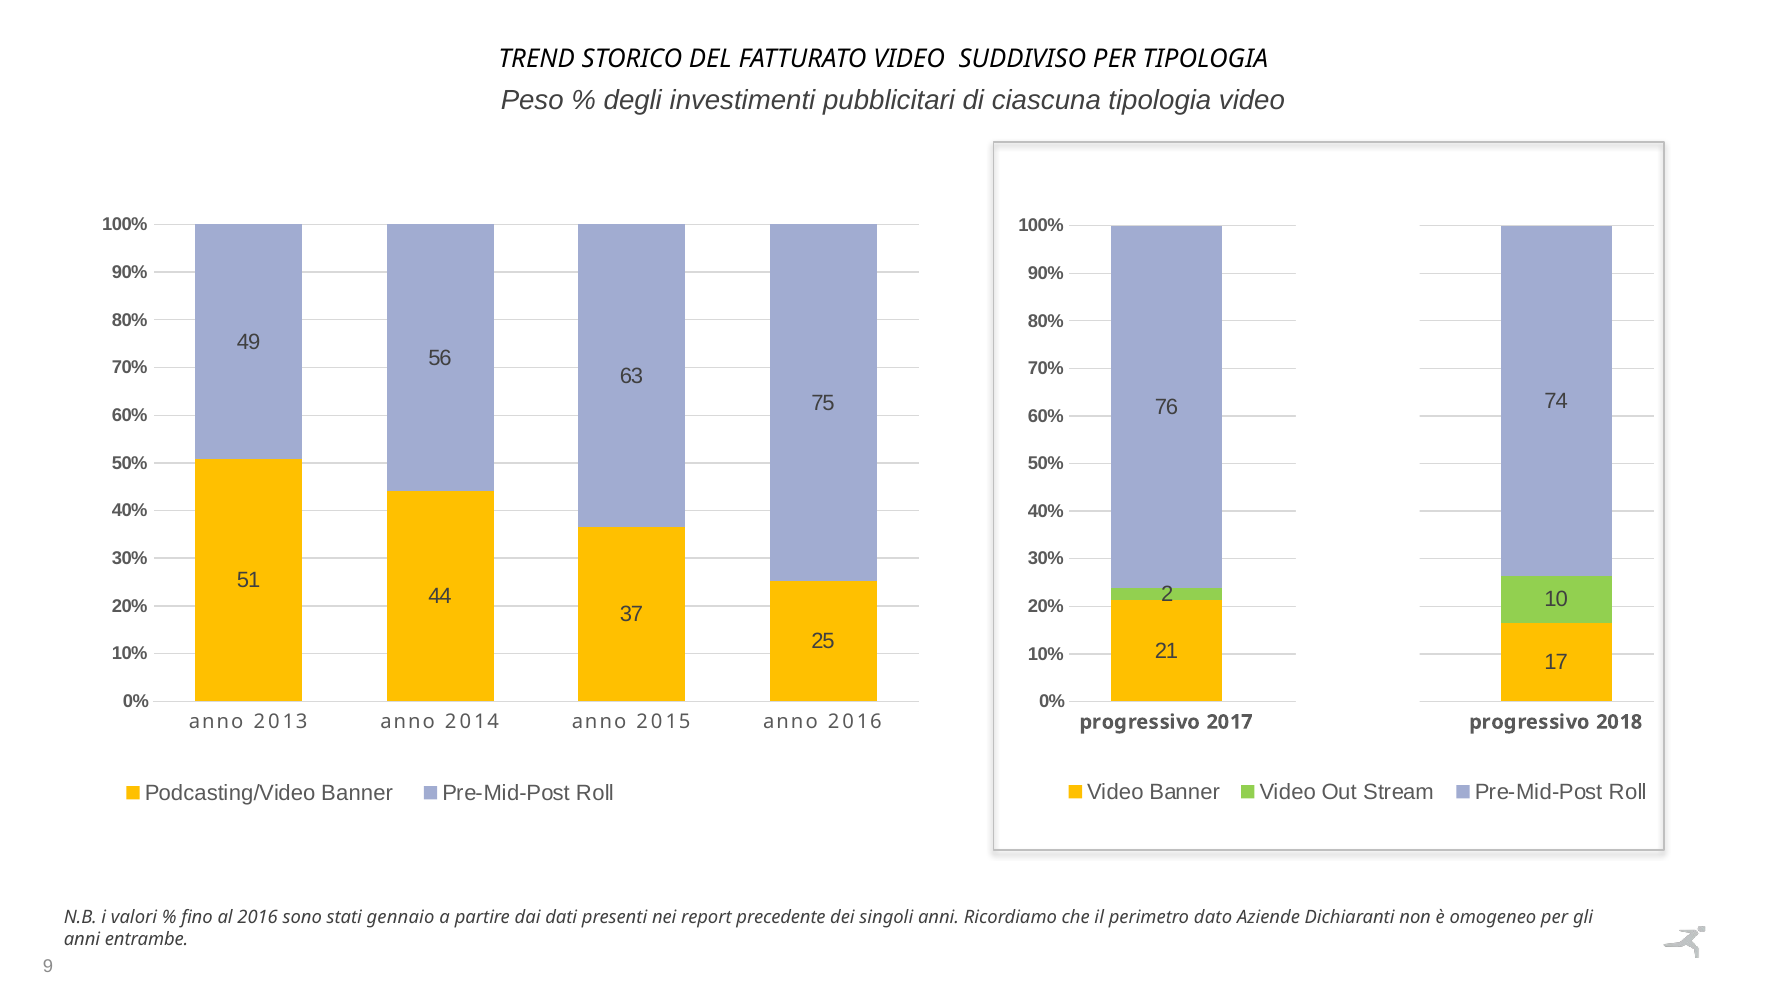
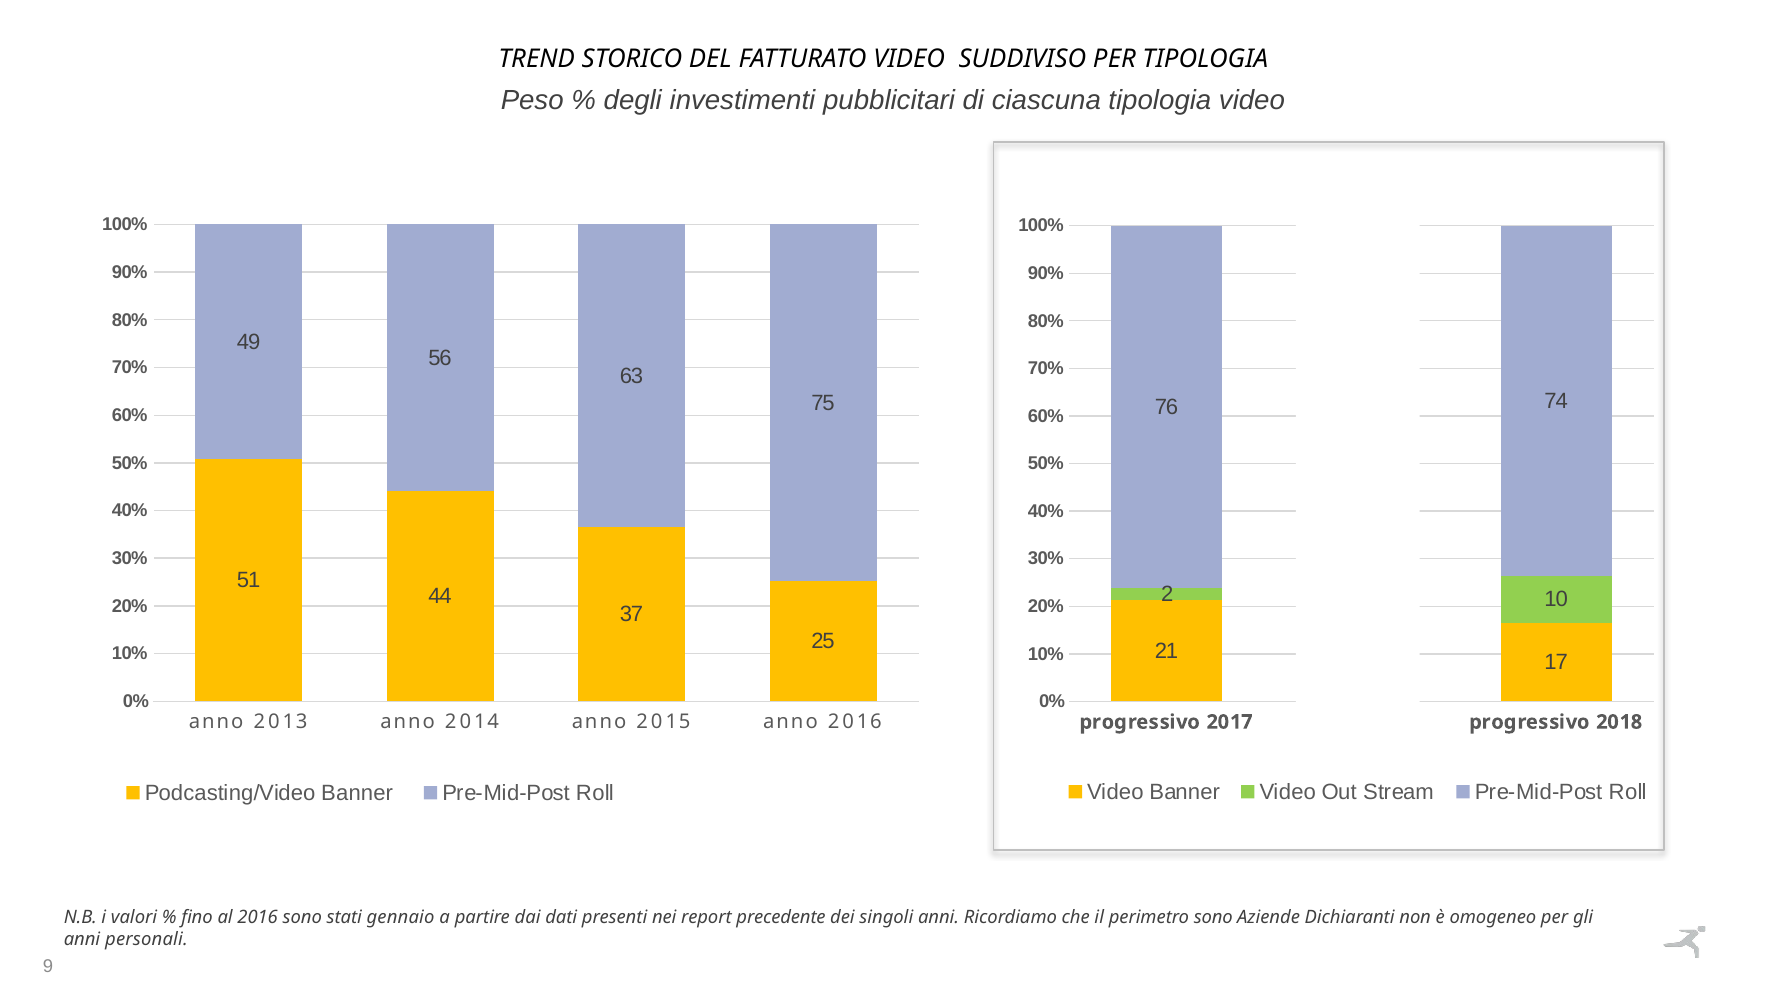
perimetro dato: dato -> sono
entrambe: entrambe -> personali
